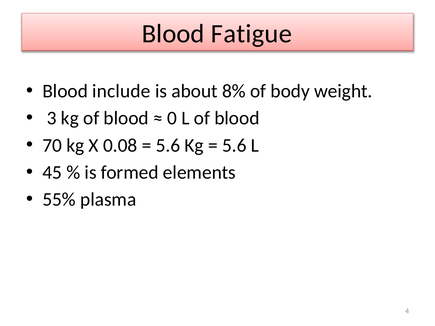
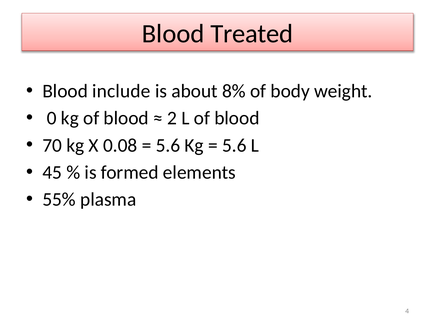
Fatigue: Fatigue -> Treated
3: 3 -> 0
0: 0 -> 2
